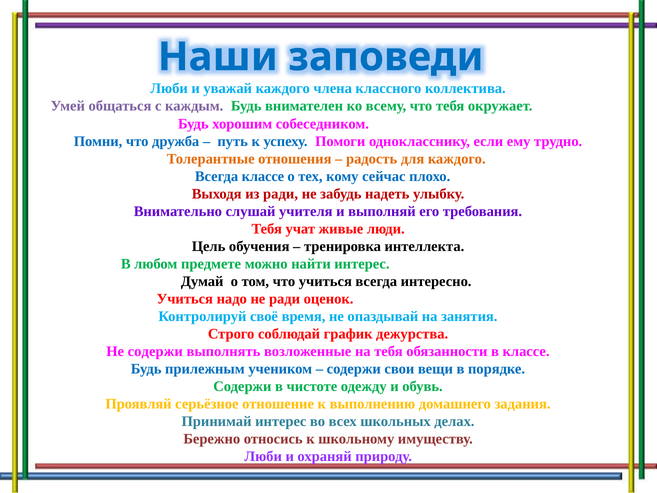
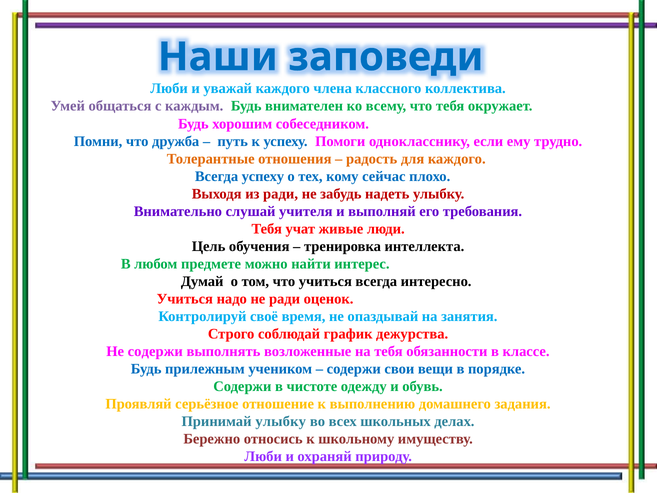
Всегда классе: классе -> успеху
Принимай интерес: интерес -> улыбку
